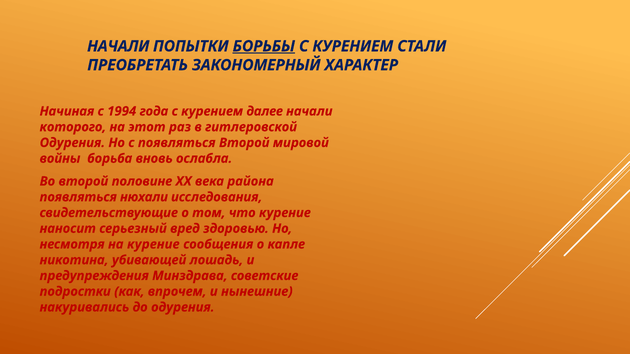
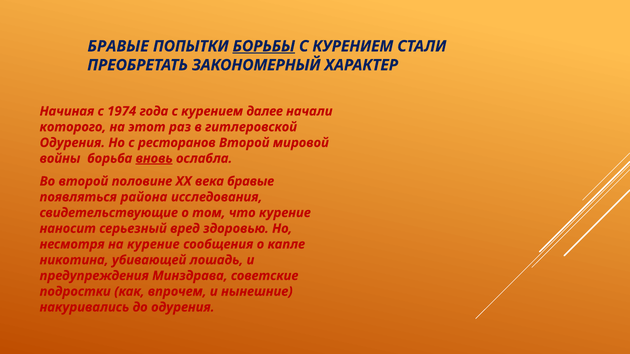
НАЧАЛИ at (118, 46): НАЧАЛИ -> БРАВЫЕ
1994: 1994 -> 1974
с появляться: появляться -> ресторанов
вновь underline: none -> present
века района: района -> бравые
нюхали: нюхали -> района
